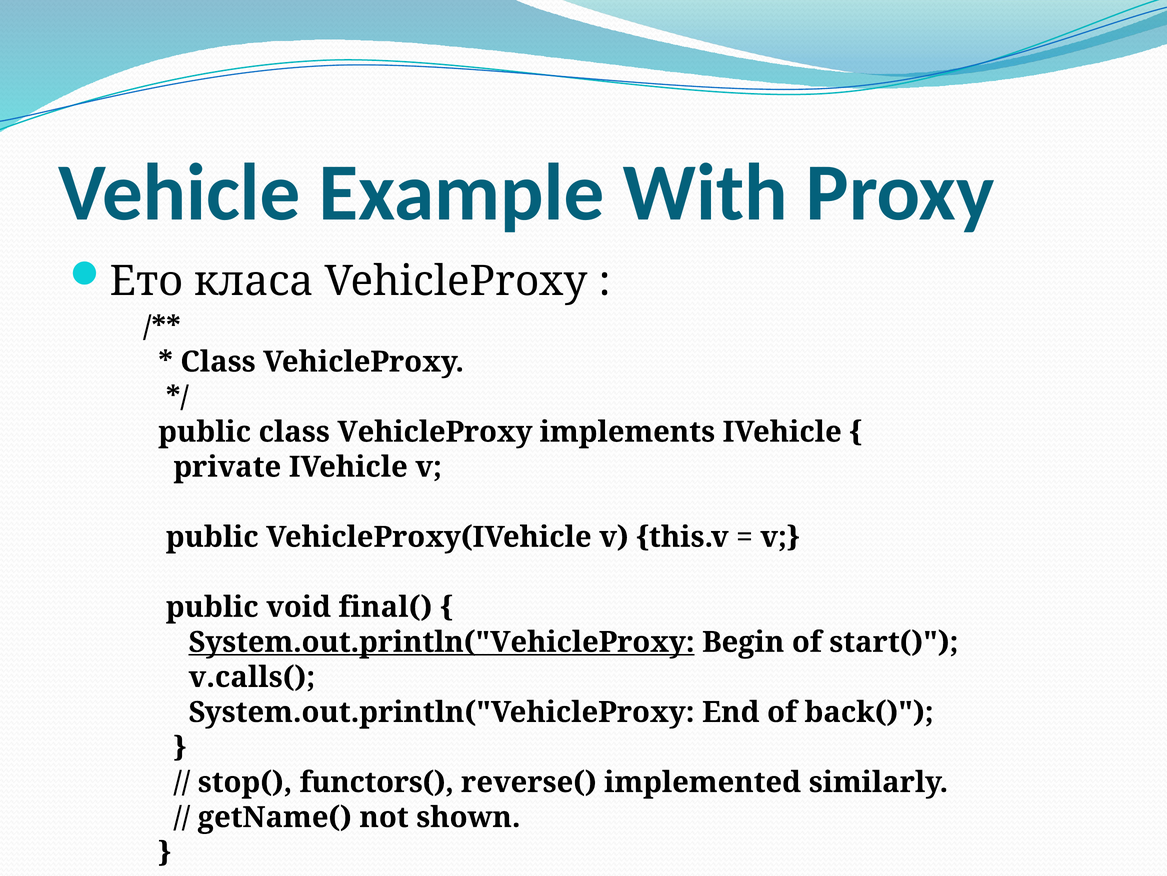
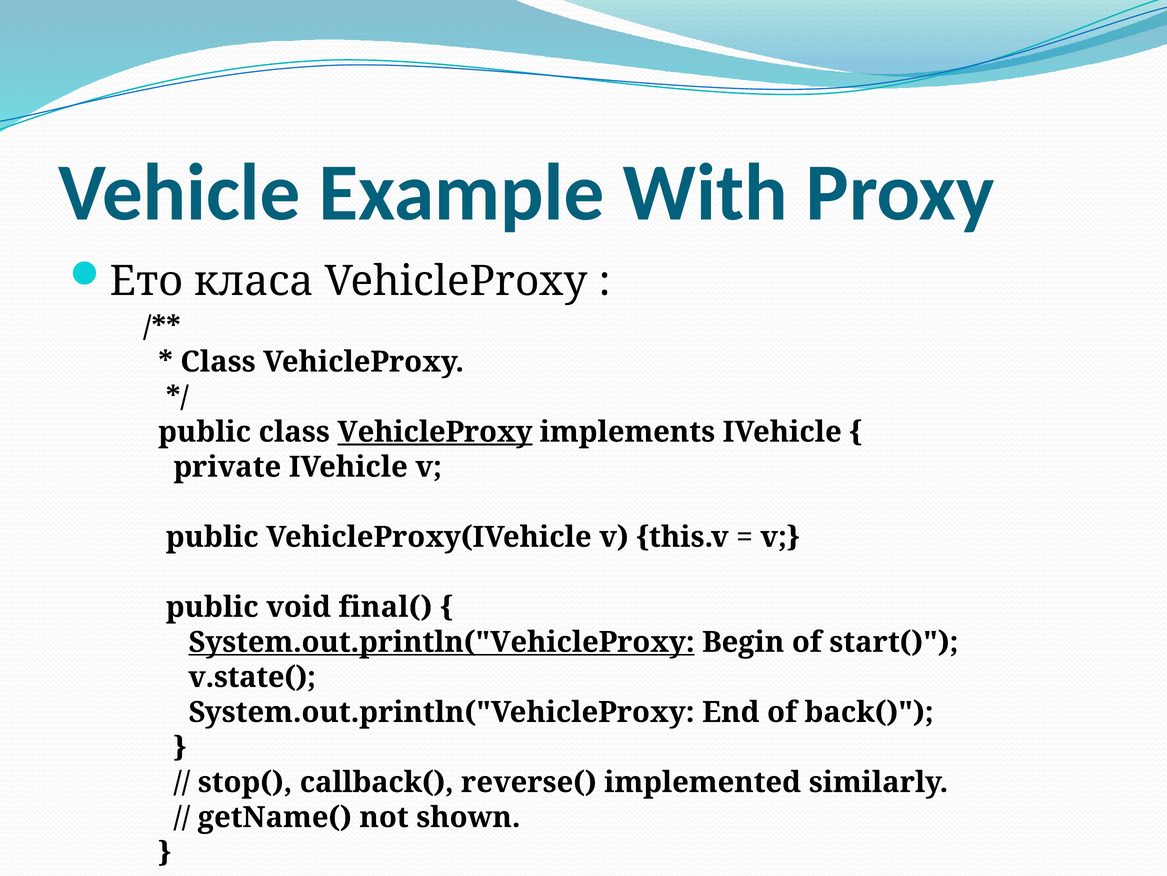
VehicleProxy at (435, 432) underline: none -> present
v.calls(: v.calls( -> v.state(
functors(: functors( -> callback(
